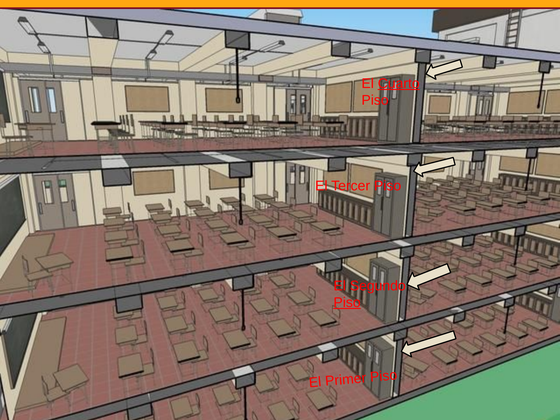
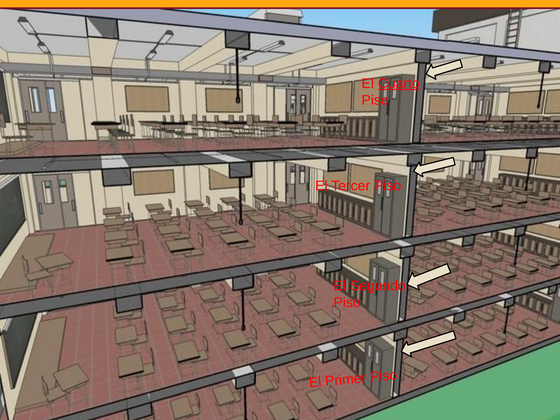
Piso at (347, 303) underline: present -> none
